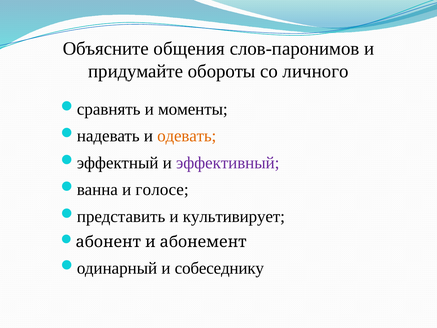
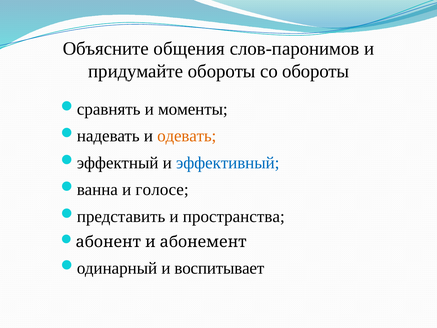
со личного: личного -> обороты
эффективный colour: purple -> blue
культивирует: культивирует -> пространства
собеседнику: собеседнику -> воспитывает
